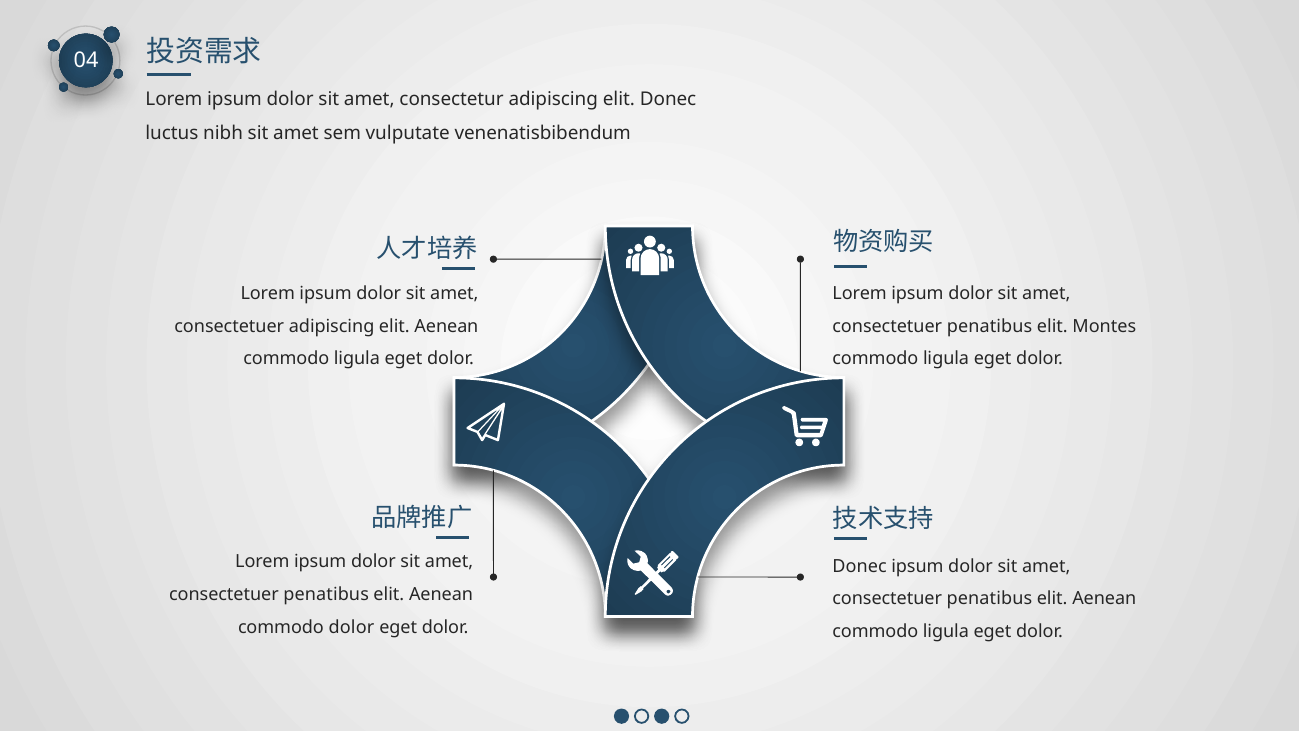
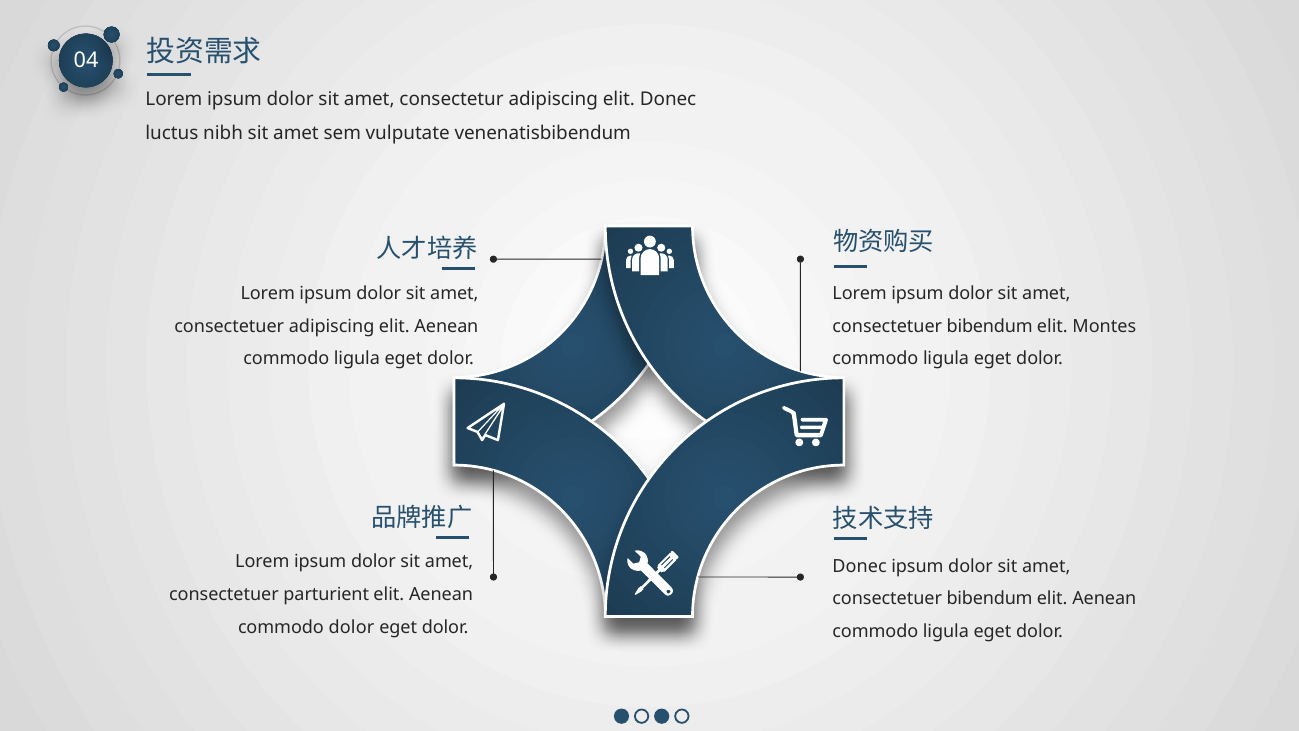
penatibus at (990, 326): penatibus -> bibendum
penatibus at (326, 594): penatibus -> parturient
penatibus at (989, 599): penatibus -> bibendum
